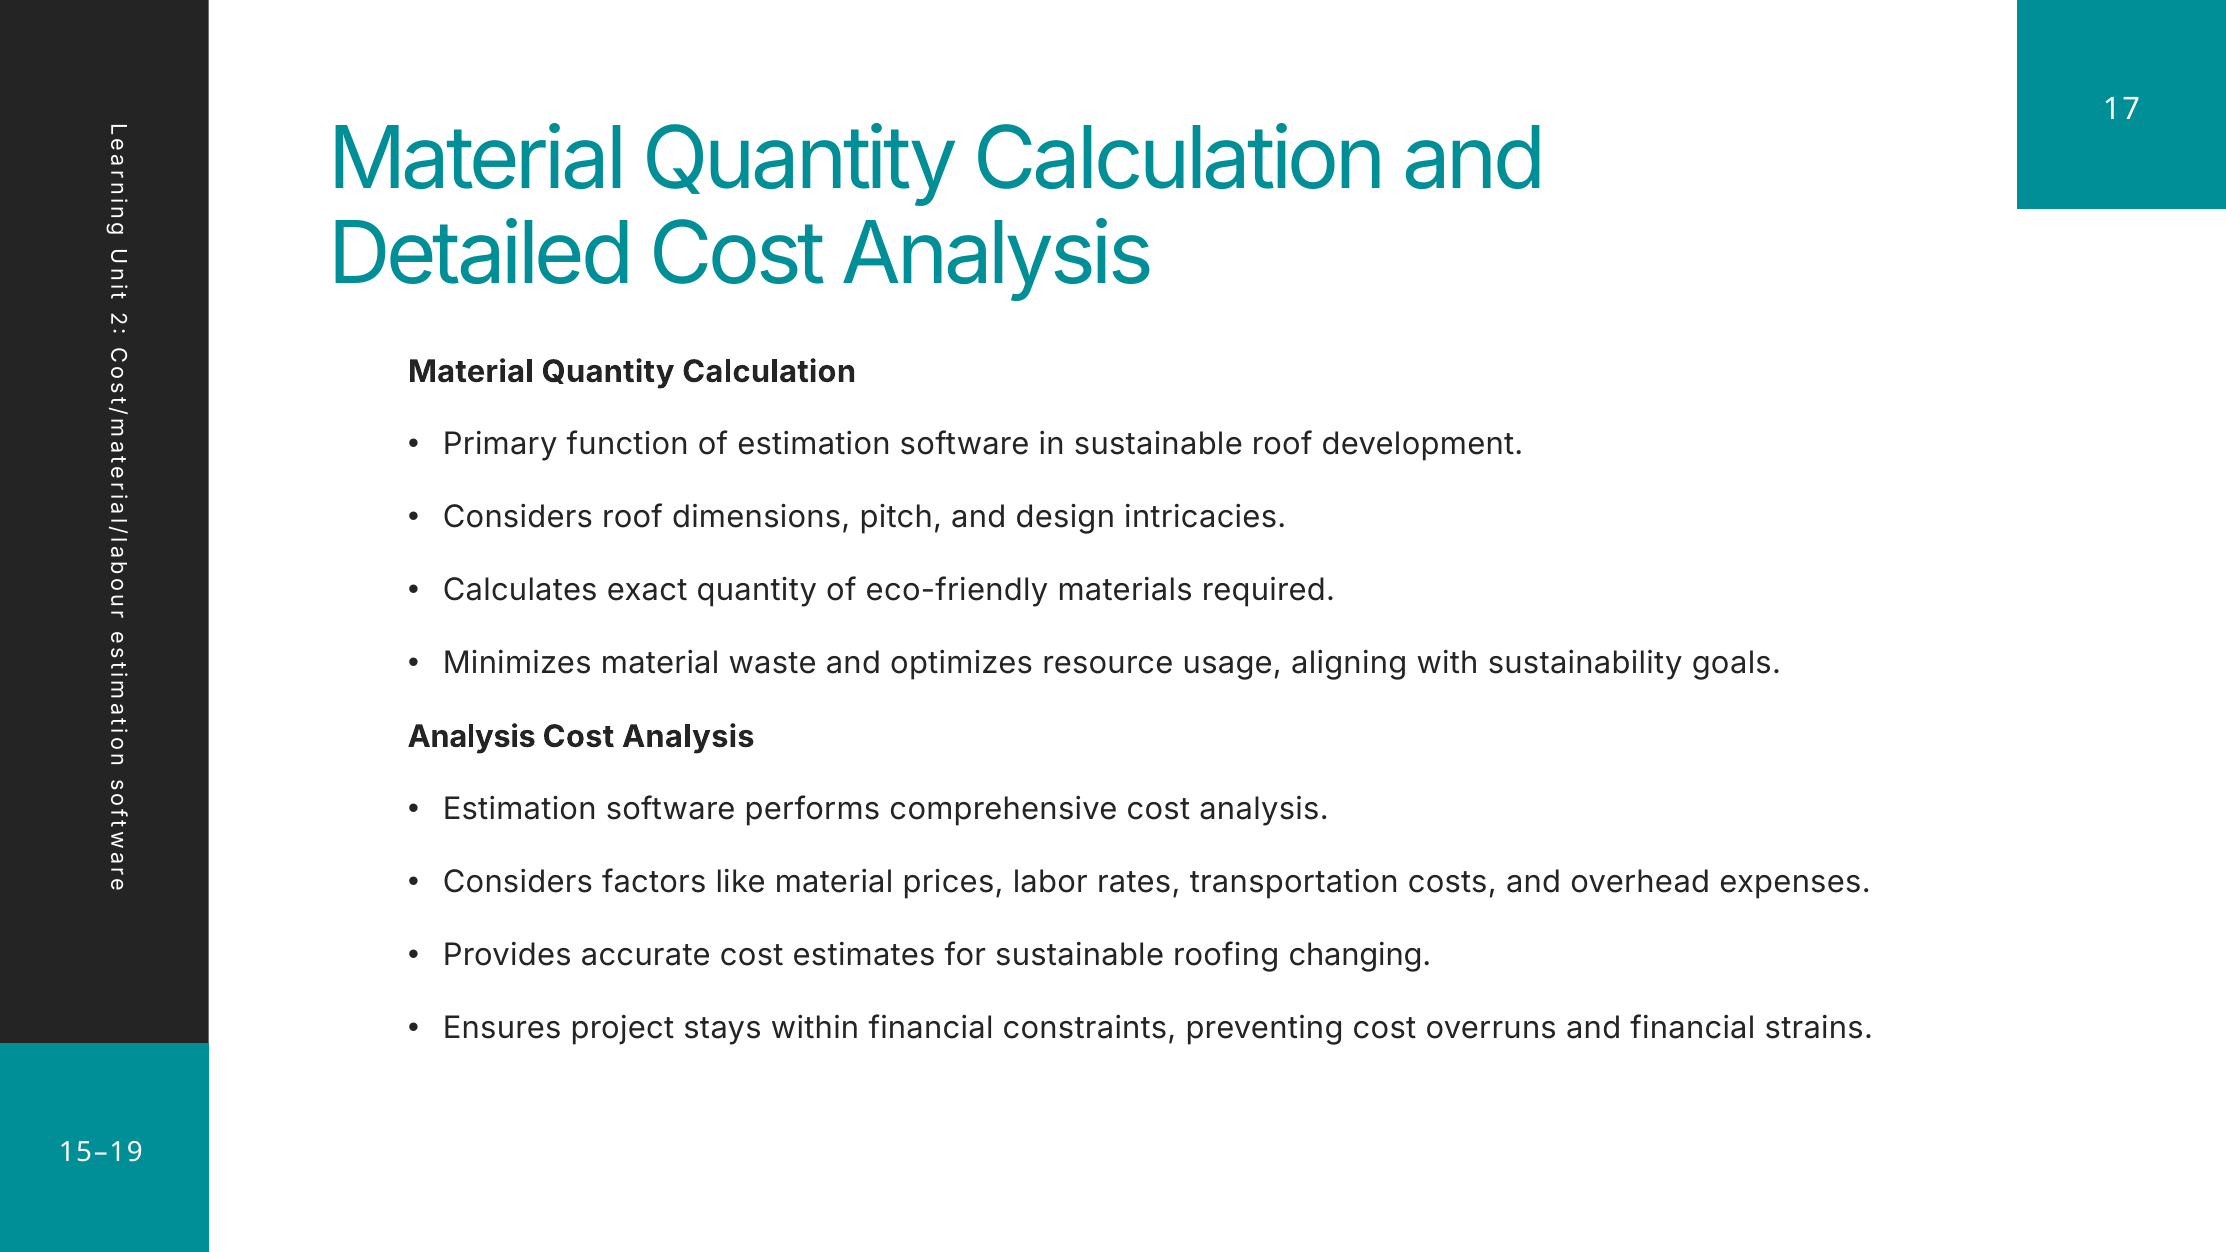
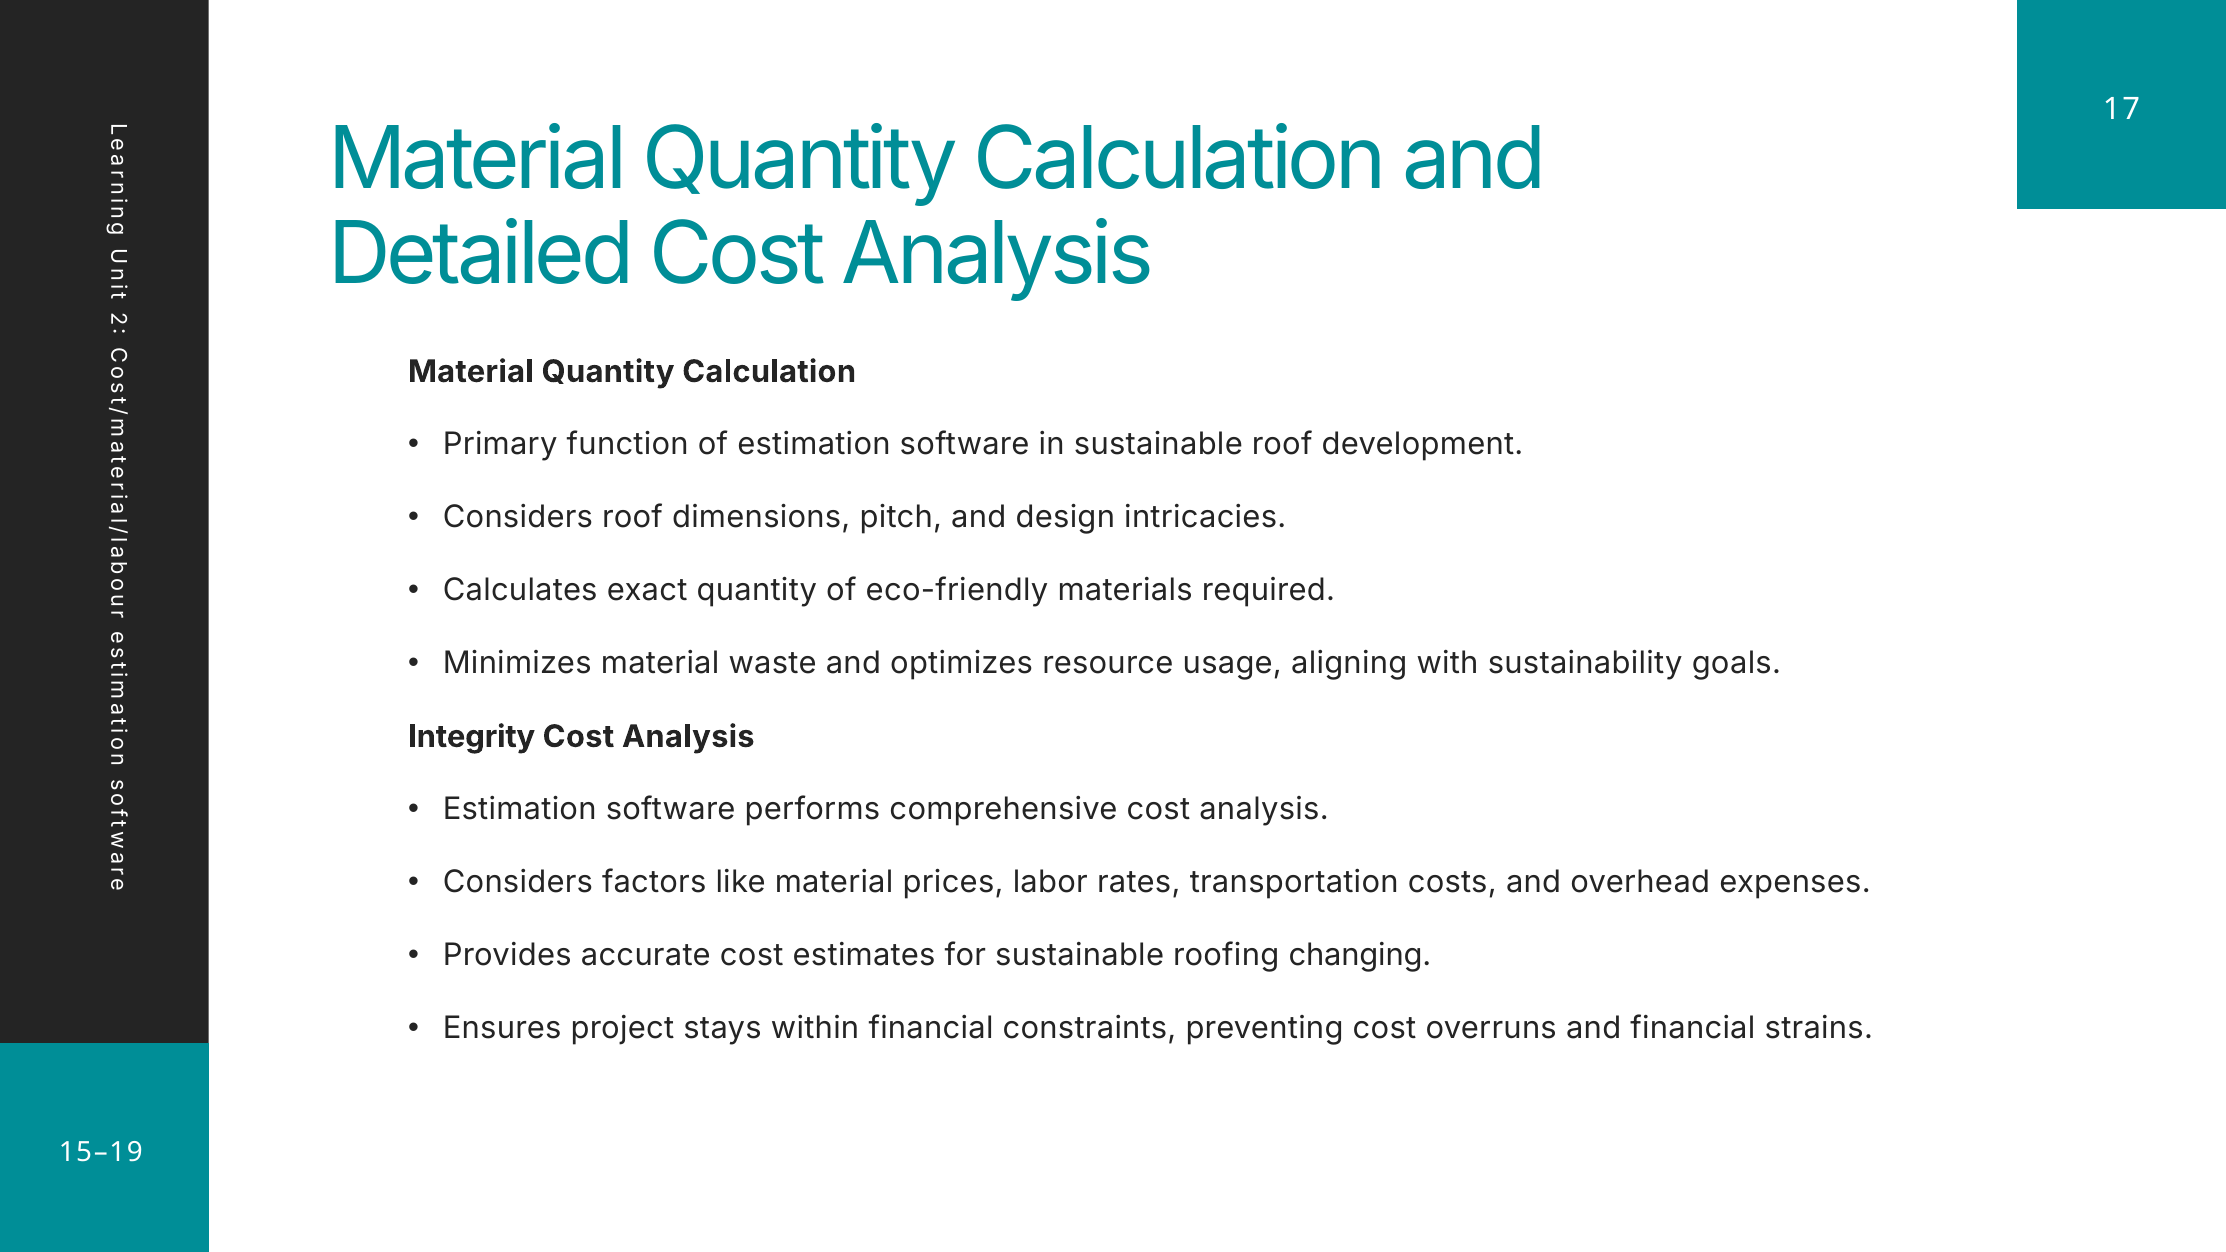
Analysis at (472, 737): Analysis -> Integrity
